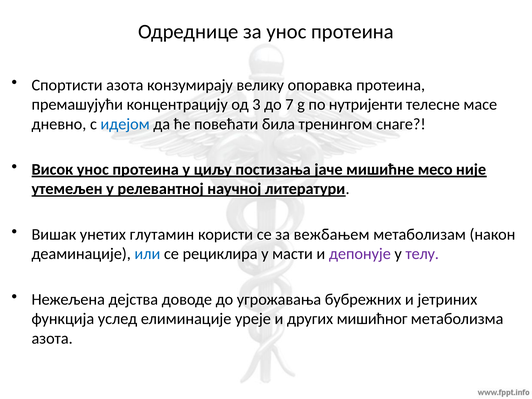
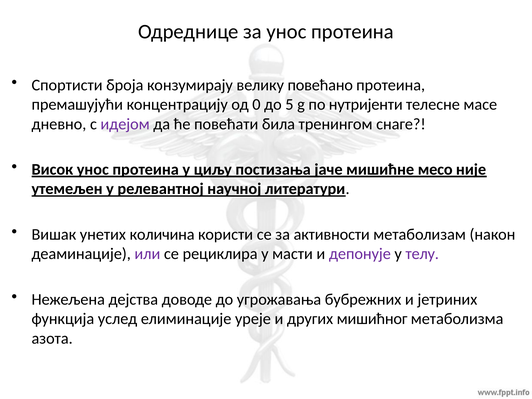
Спортисти азота: азота -> броја
опоравка: опоравка -> повећано
3: 3 -> 0
7: 7 -> 5
идејом colour: blue -> purple
глутамин: глутамин -> количина
вежбањем: вежбањем -> активности
или colour: blue -> purple
